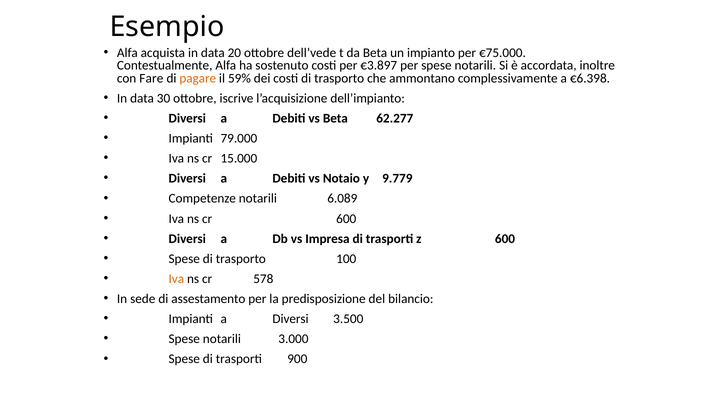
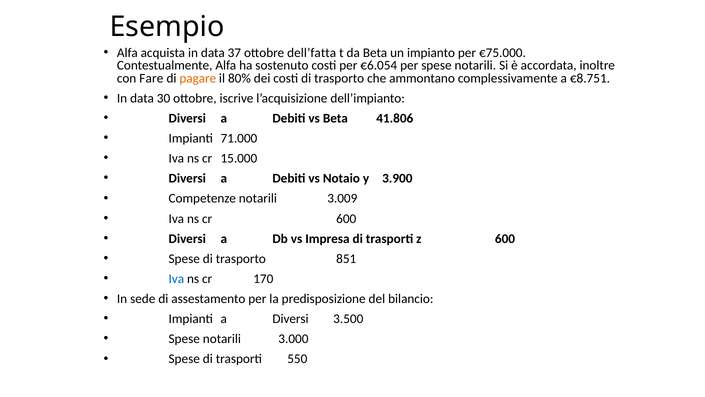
20: 20 -> 37
dell’vede: dell’vede -> dell’fatta
€3.897: €3.897 -> €6.054
59%: 59% -> 80%
€6.398: €6.398 -> €8.751
62.277: 62.277 -> 41.806
79.000: 79.000 -> 71.000
9.779: 9.779 -> 3.900
6.089: 6.089 -> 3.009
100: 100 -> 851
Iva at (176, 279) colour: orange -> blue
578: 578 -> 170
900: 900 -> 550
